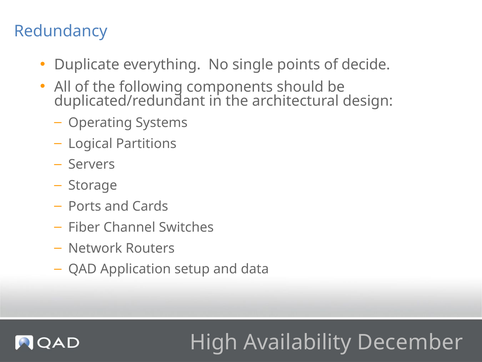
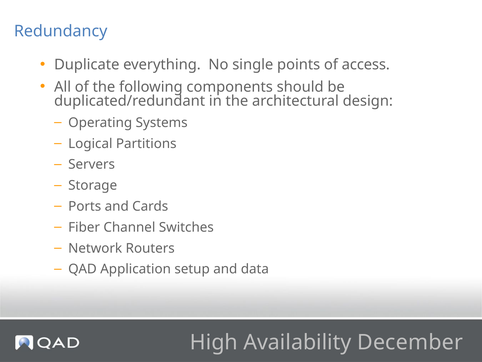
decide: decide -> access
